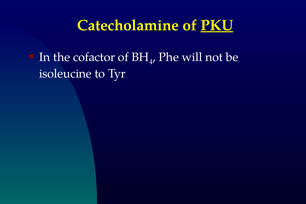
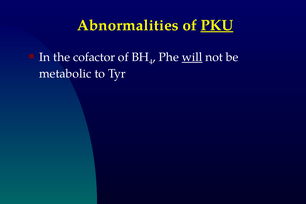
Catecholamine: Catecholamine -> Abnormalities
will underline: none -> present
isoleucine: isoleucine -> metabolic
